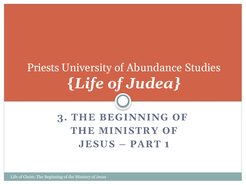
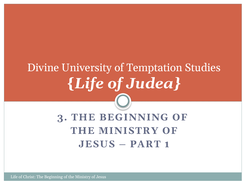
Priests: Priests -> Divine
Abundance: Abundance -> Temptation
